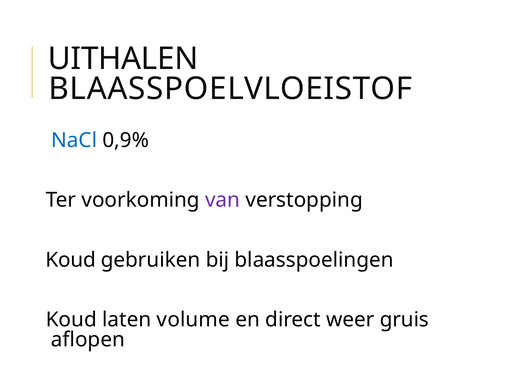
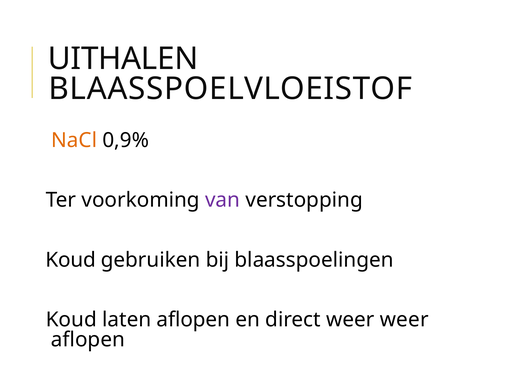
NaCl colour: blue -> orange
laten volume: volume -> aflopen
weer gruis: gruis -> weer
